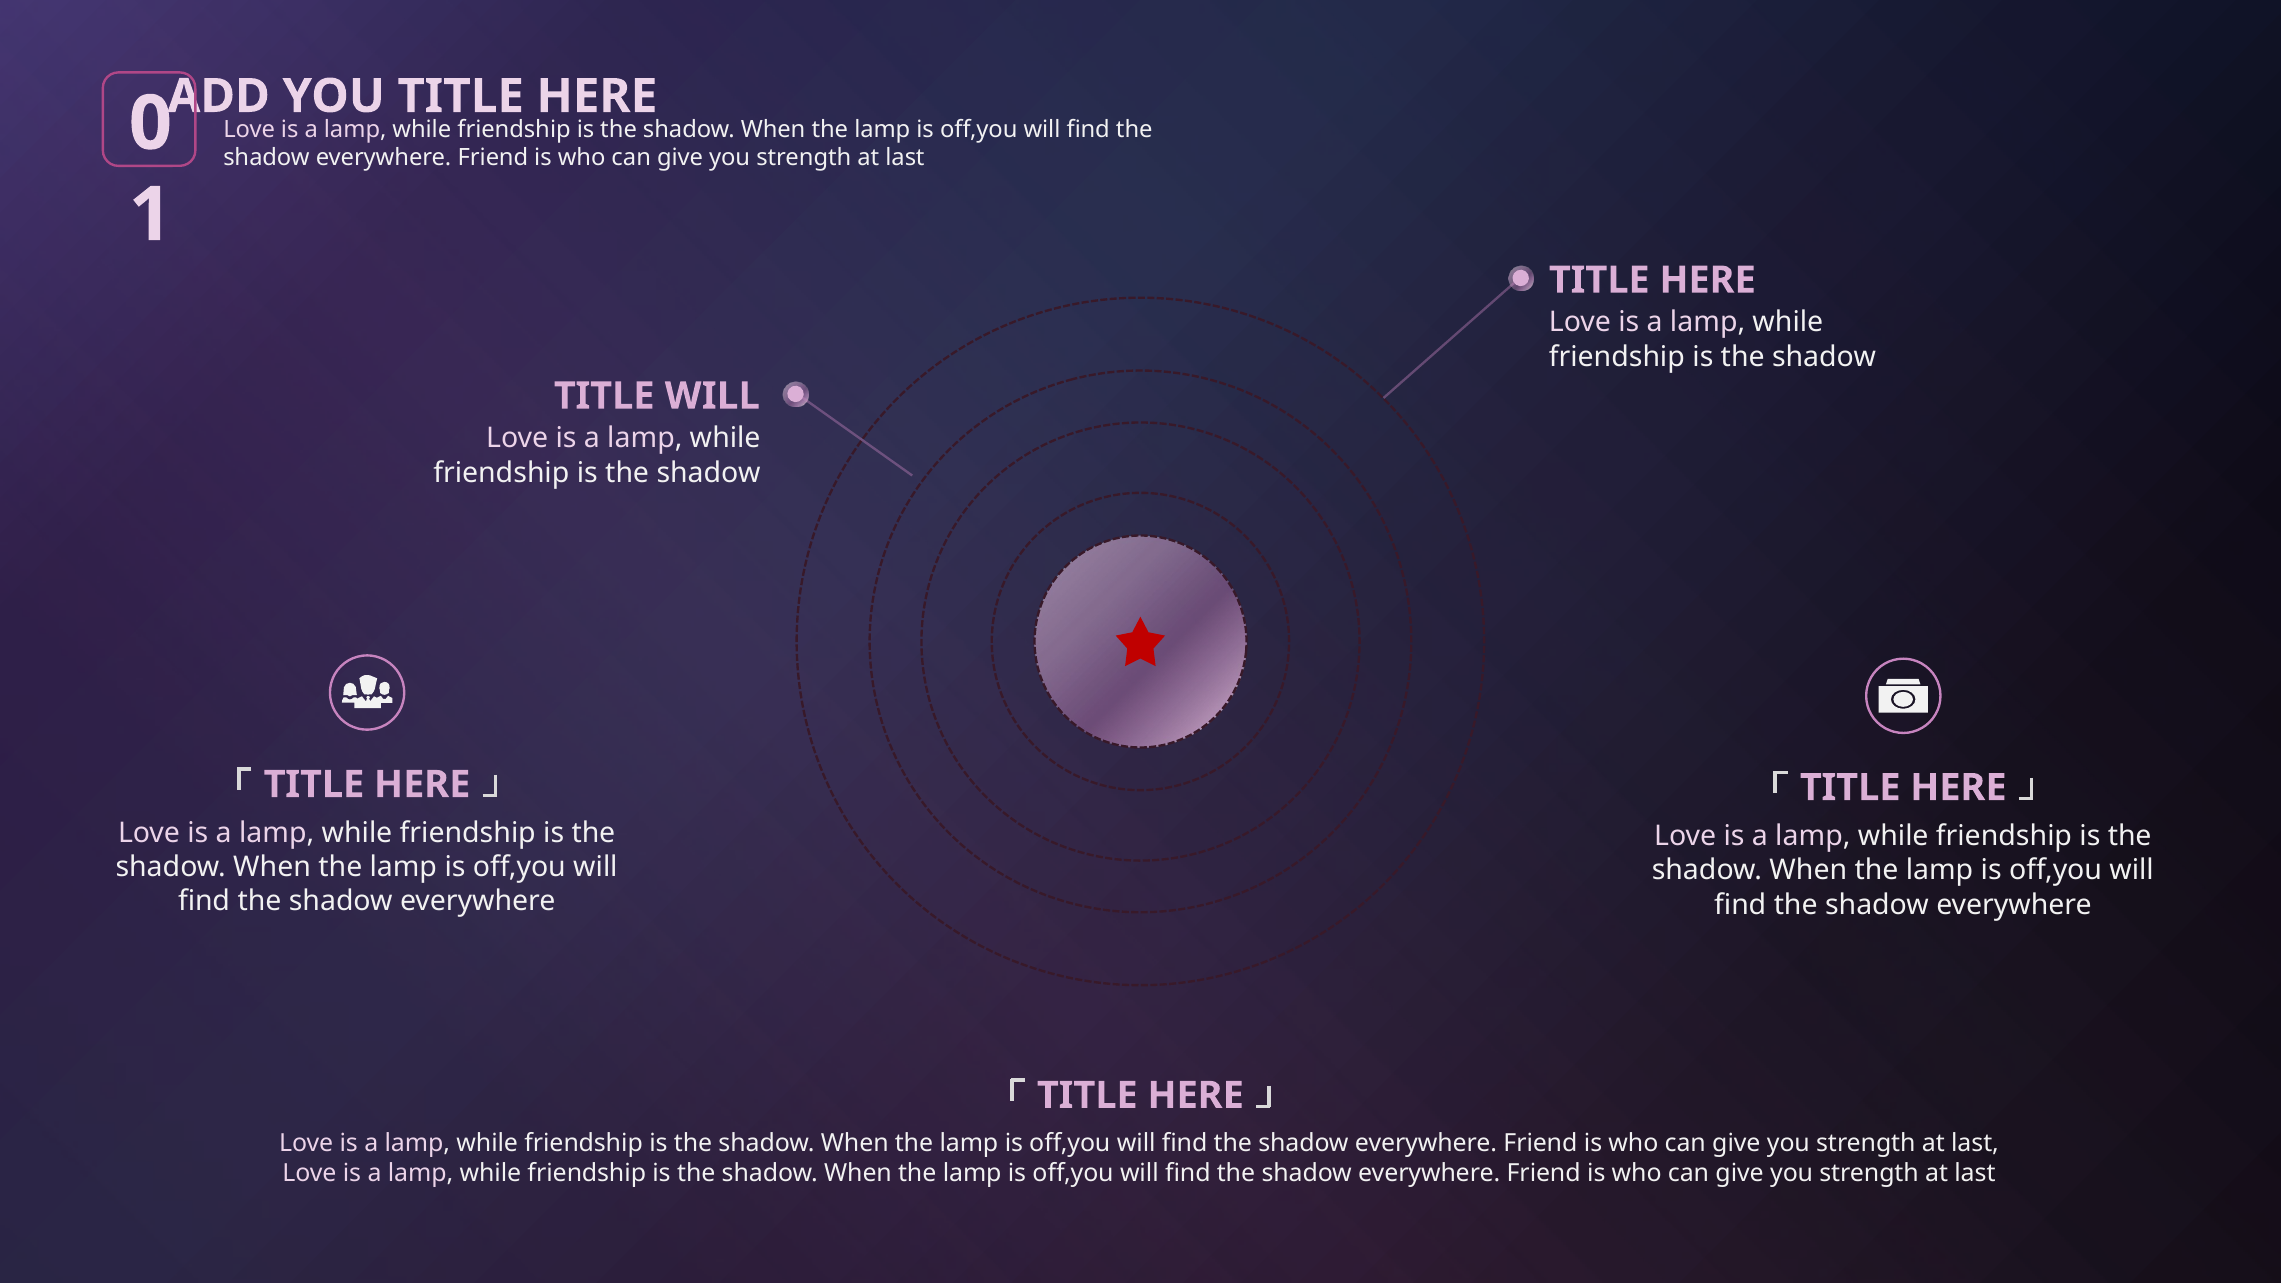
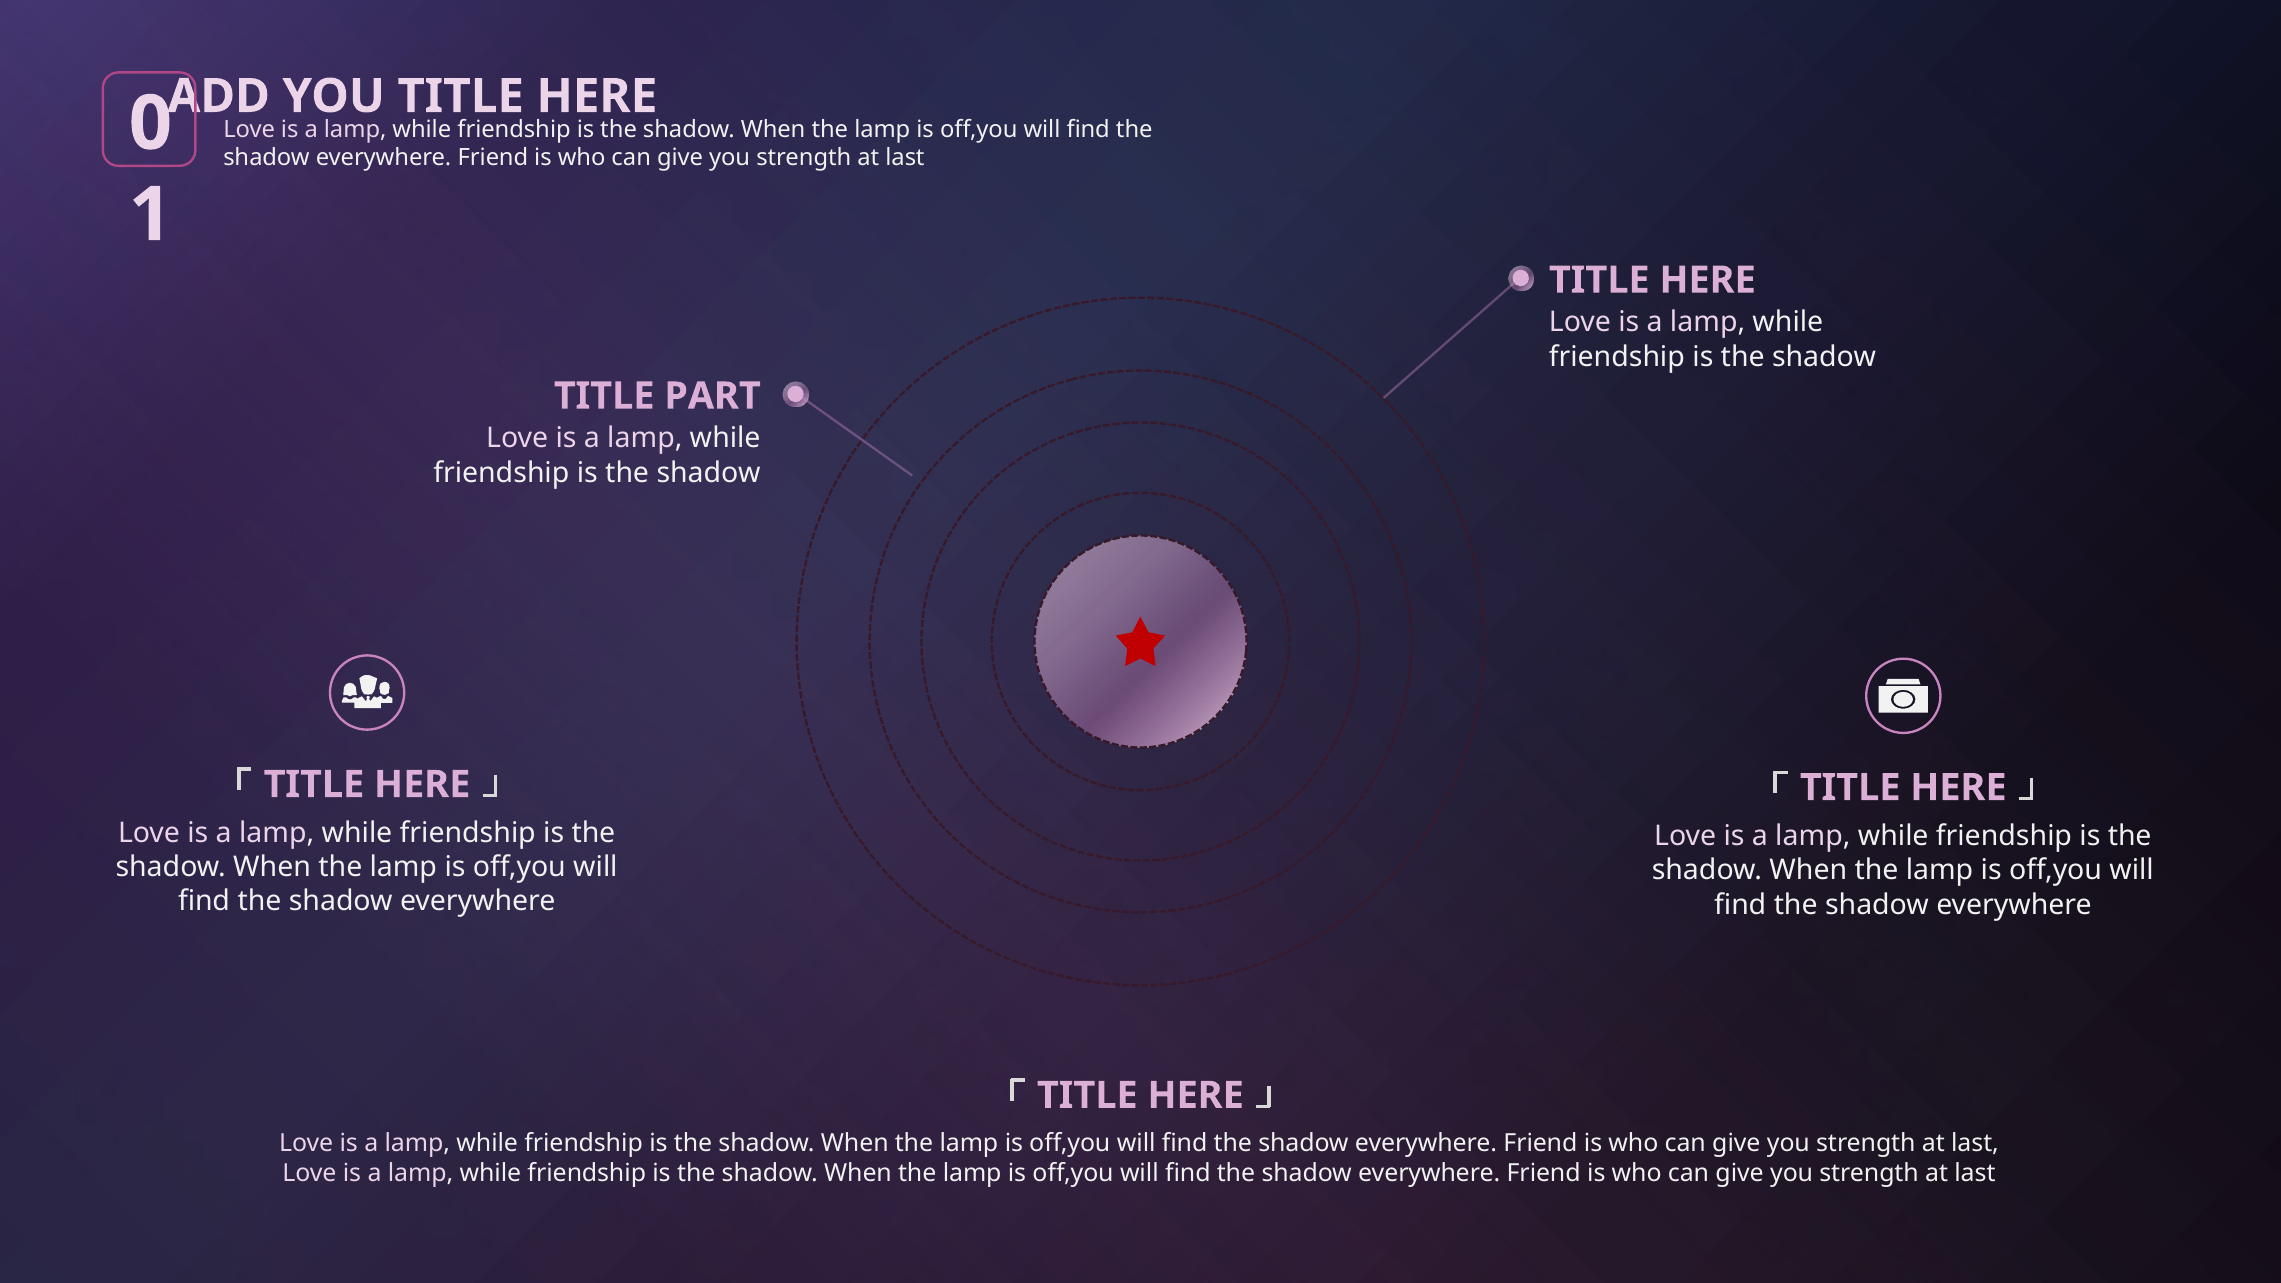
TITLE WILL: WILL -> PART
